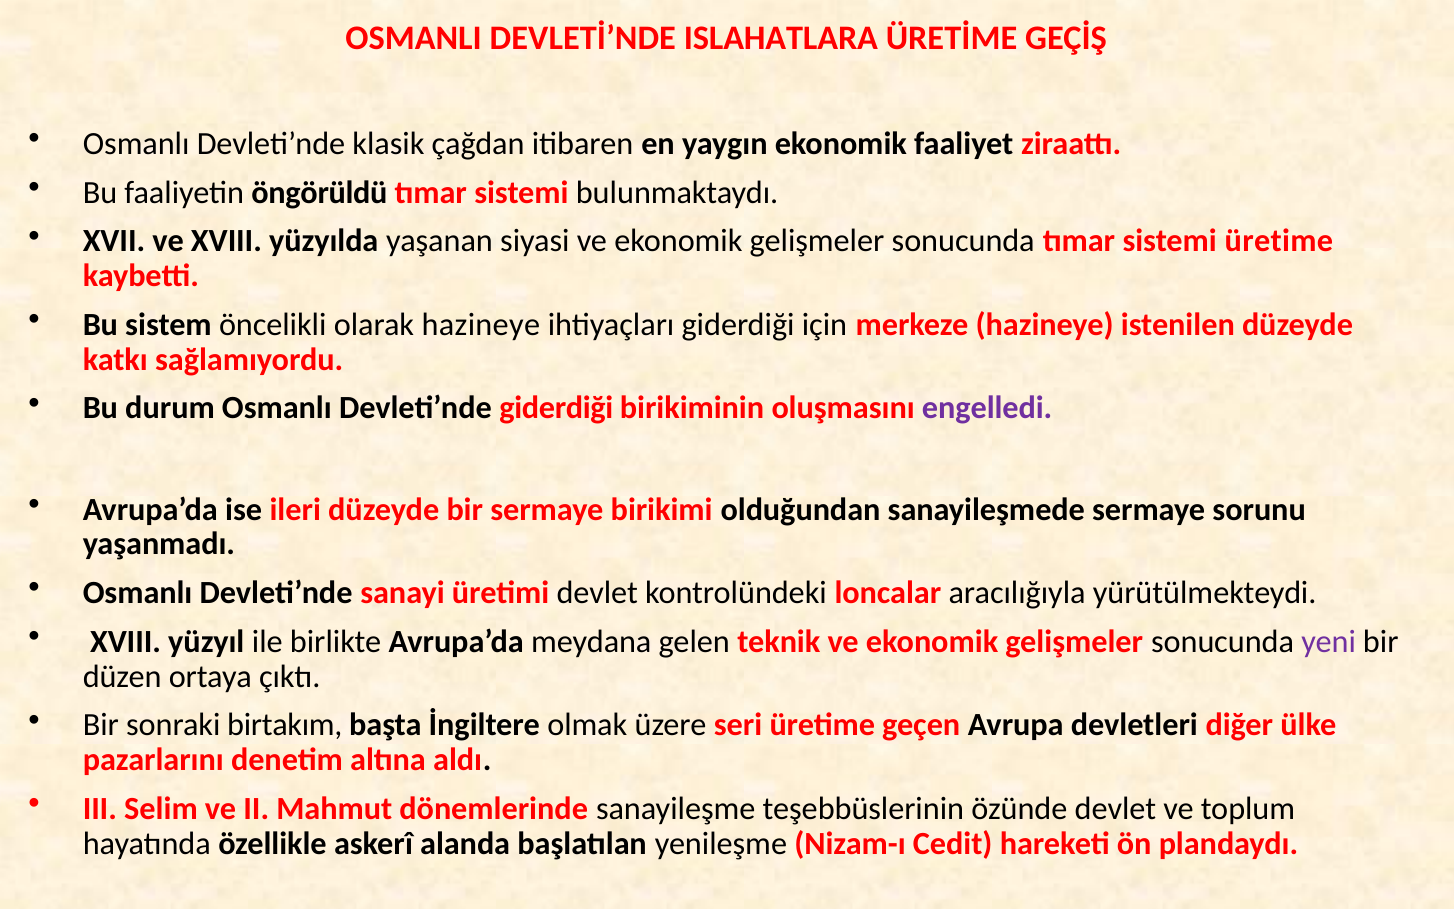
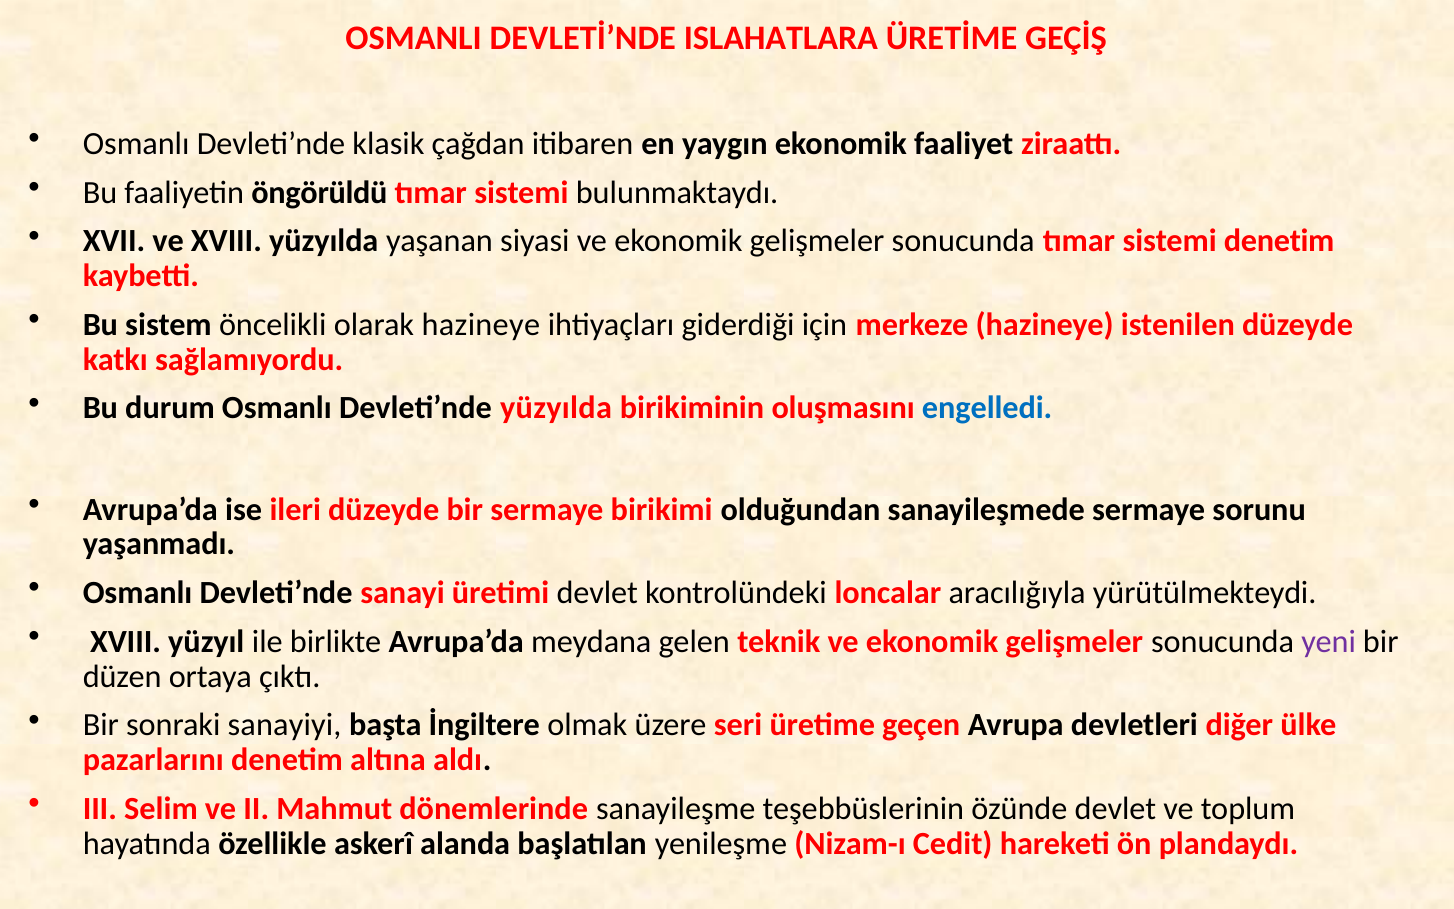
sistemi üretime: üretime -> denetim
Devleti’nde giderdiği: giderdiği -> yüzyılda
engelledi colour: purple -> blue
birtakım: birtakım -> sanayiyi
